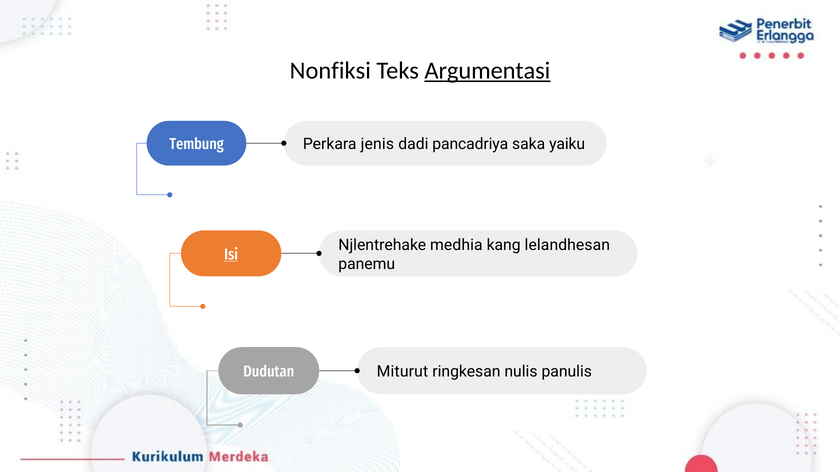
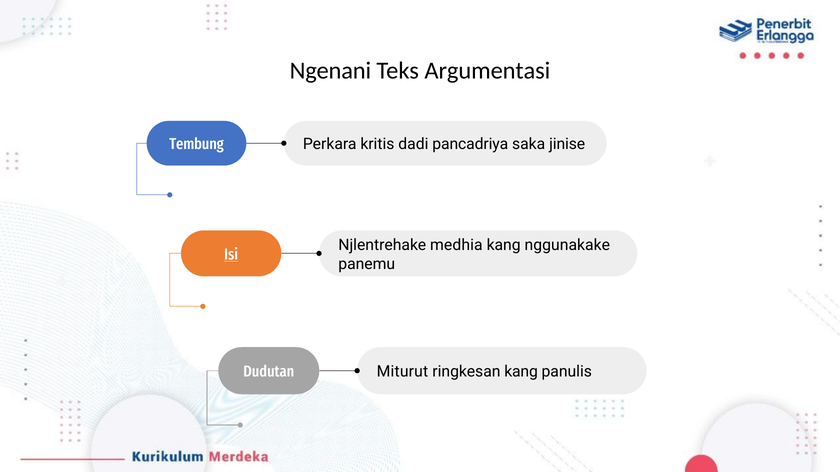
Nonfiksi: Nonfiksi -> Ngenani
Argumentasi underline: present -> none
jenis: jenis -> kritis
yaiku: yaiku -> jinise
lelandhesan: lelandhesan -> nggunakake
ringkesan nulis: nulis -> kang
